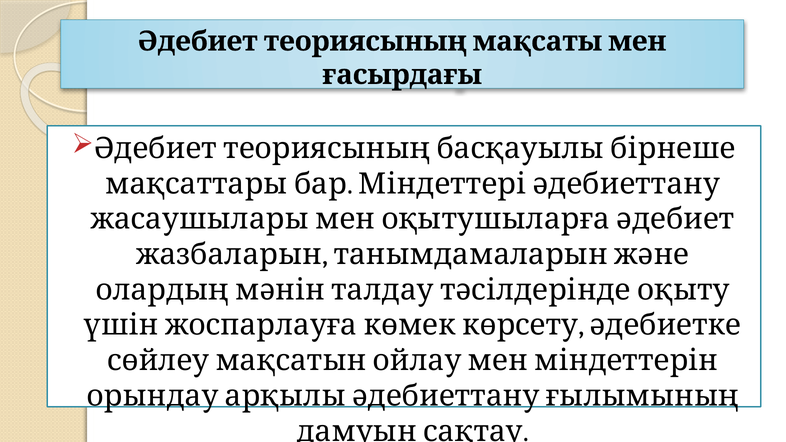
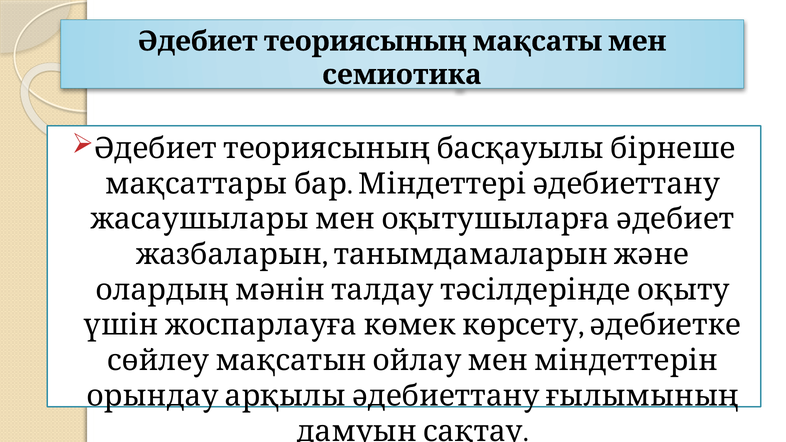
ғасырдағы: ғасырдағы -> семиотика
